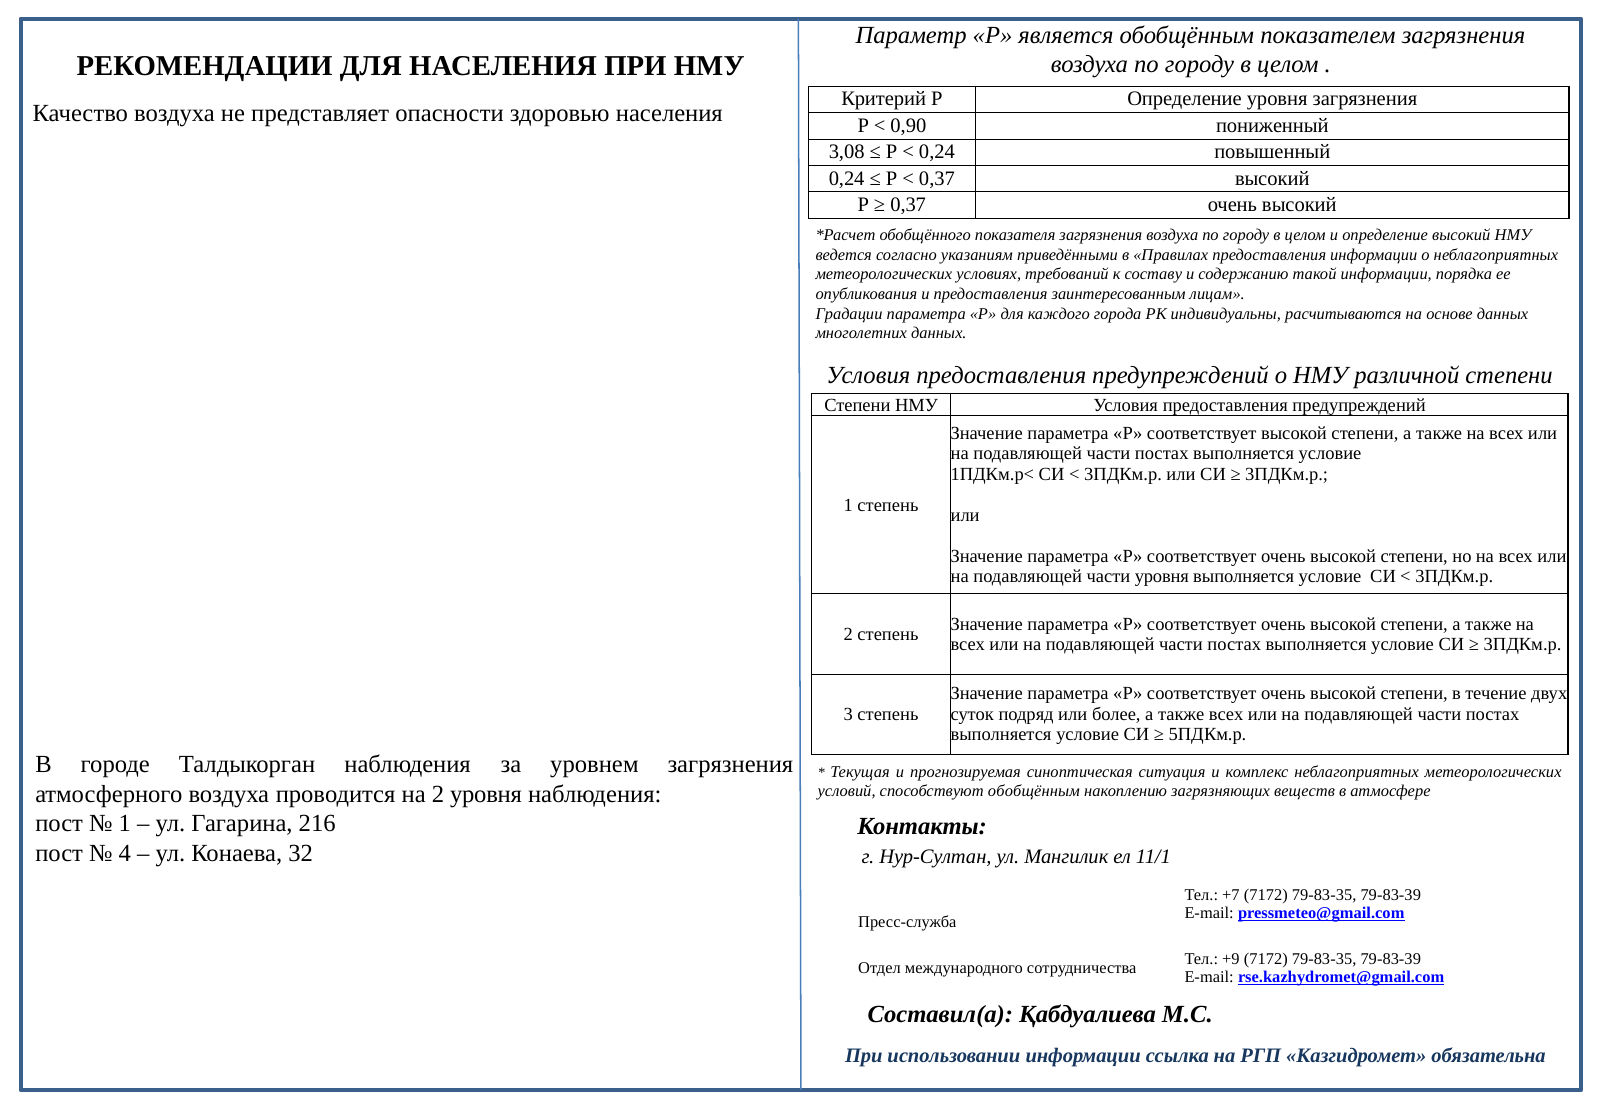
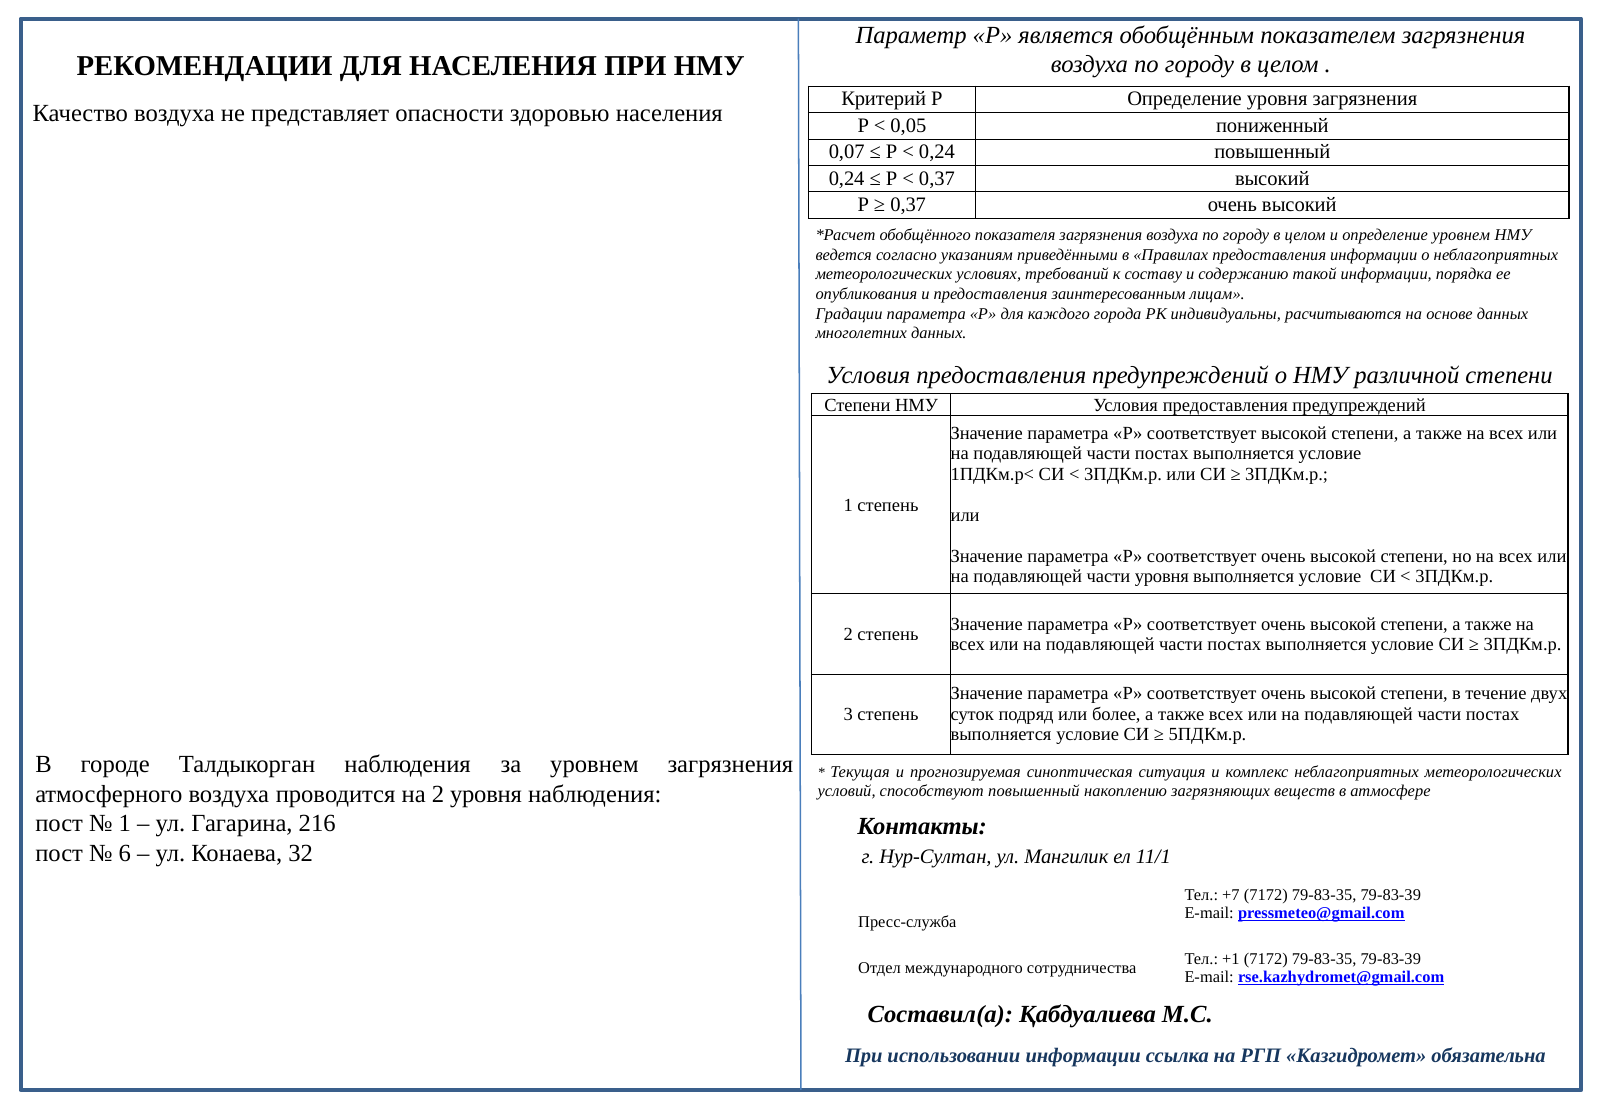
0,90: 0,90 -> 0,05
3,08: 3,08 -> 0,07
определение высокий: высокий -> уровнем
способствуют обобщённым: обобщённым -> повышенный
4: 4 -> 6
+9: +9 -> +1
